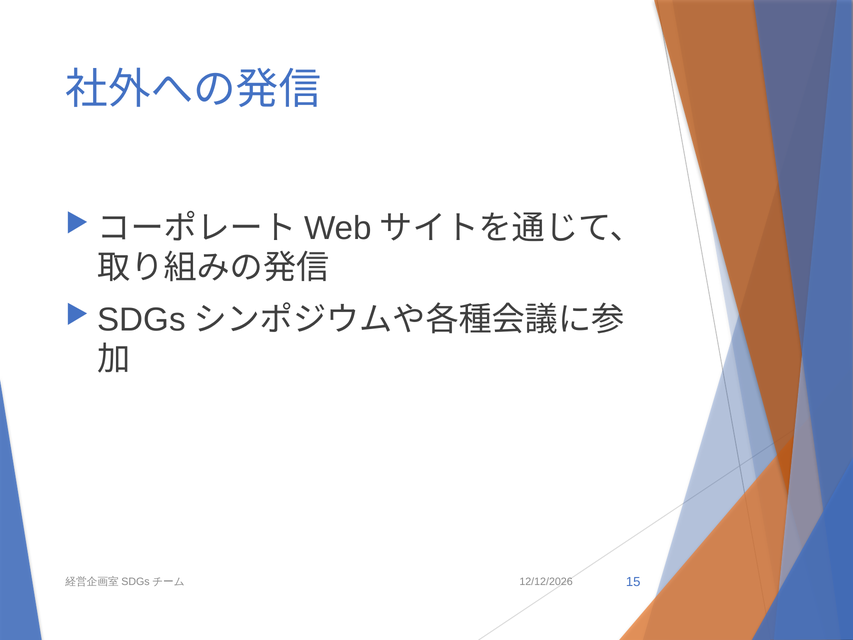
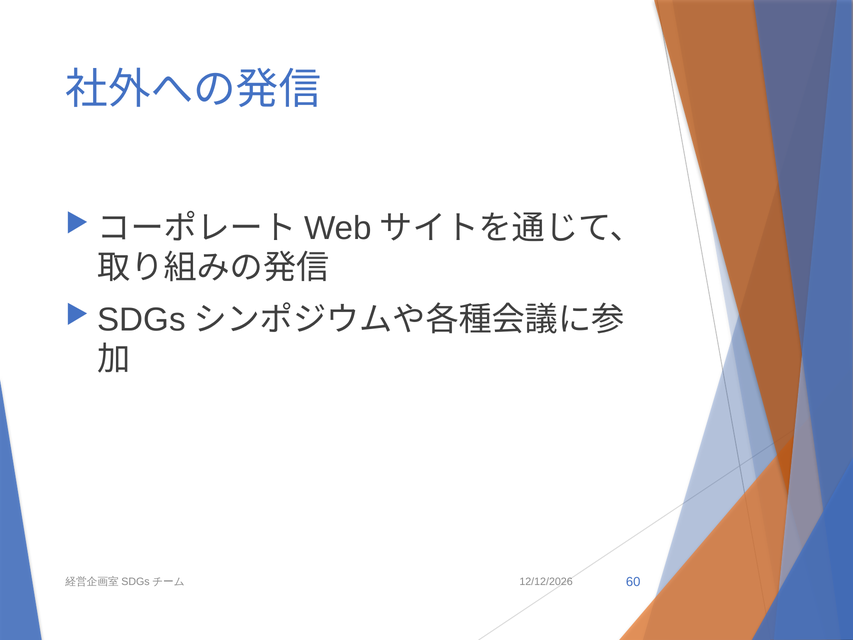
15: 15 -> 60
